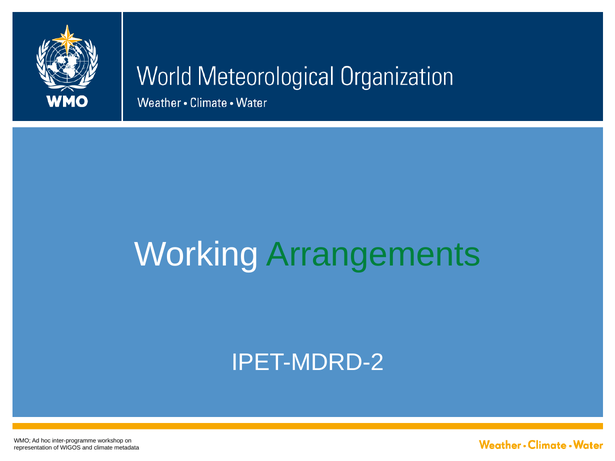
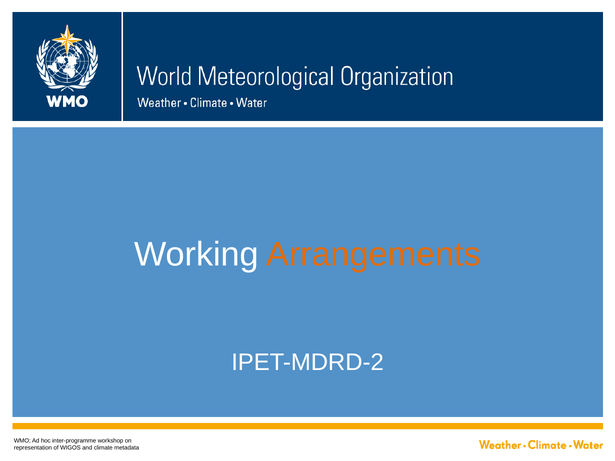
Arrangements colour: green -> orange
